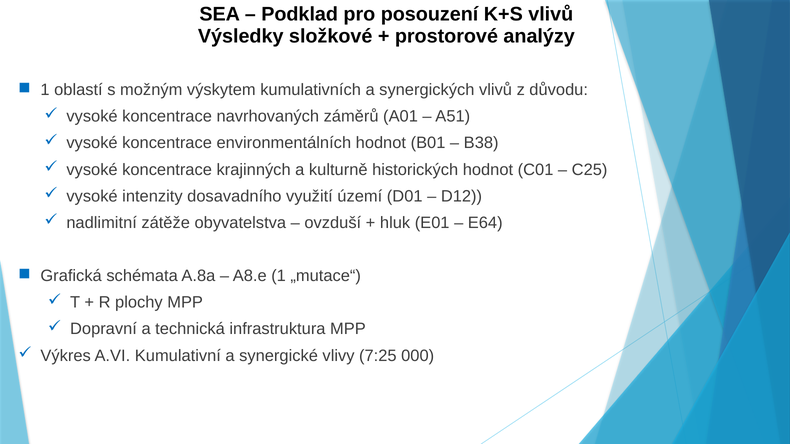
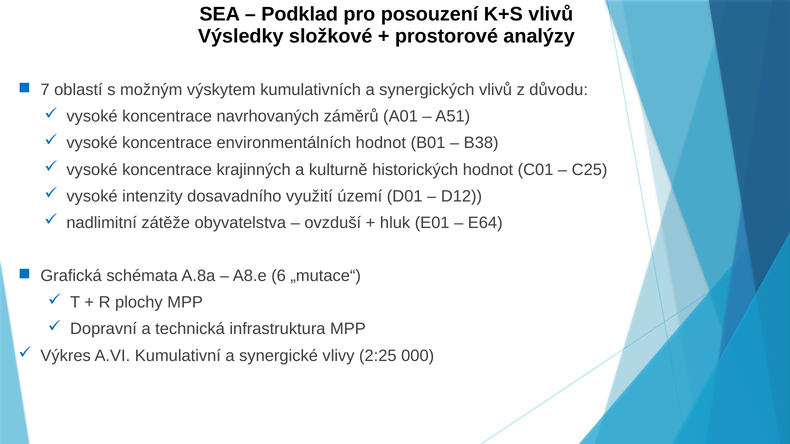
1 at (45, 90): 1 -> 7
A8.e 1: 1 -> 6
7:25: 7:25 -> 2:25
